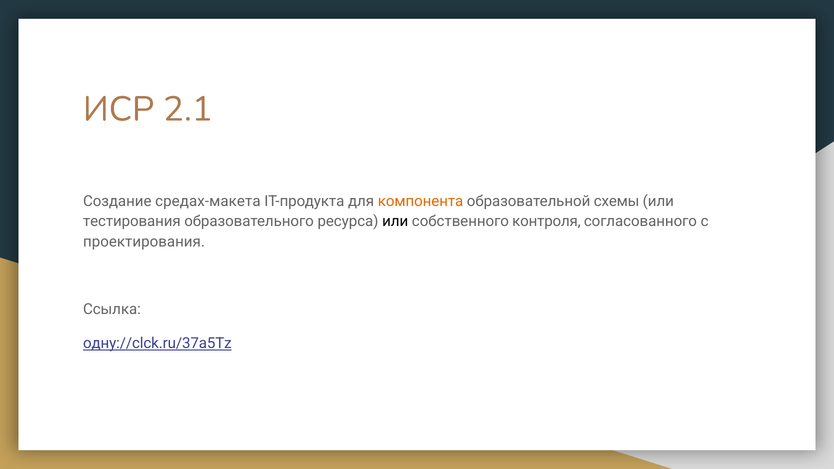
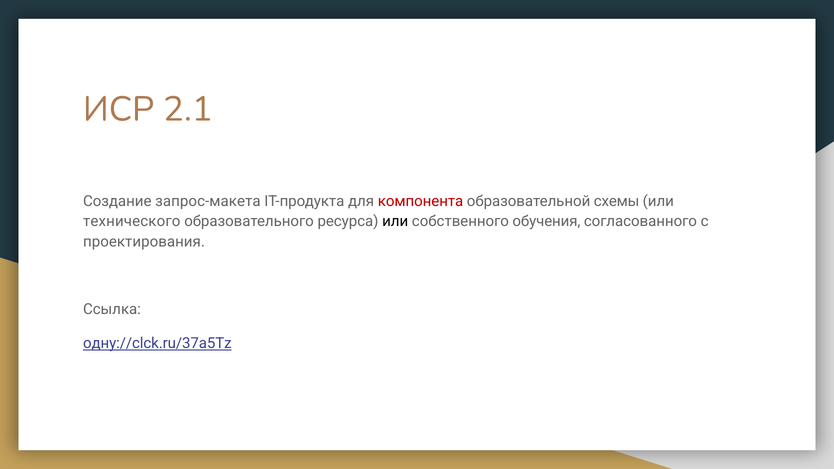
средах-макета: средах-макета -> запрос-макета
компонента colour: orange -> red
тестирования: тестирования -> технического
контроля: контроля -> обучения
